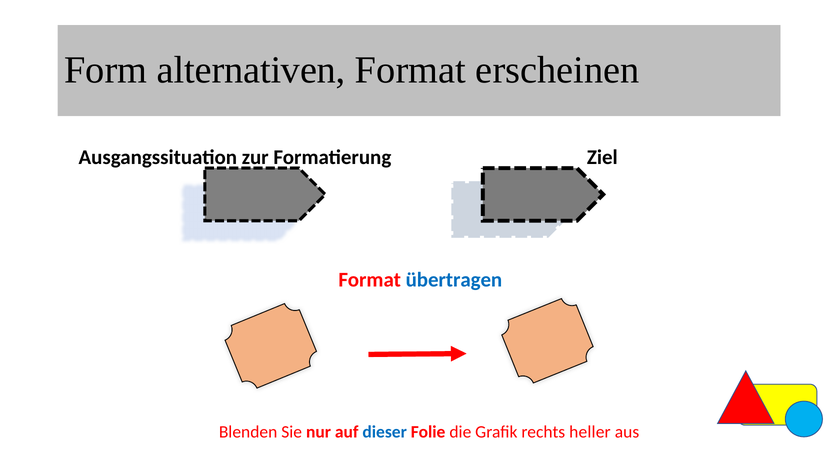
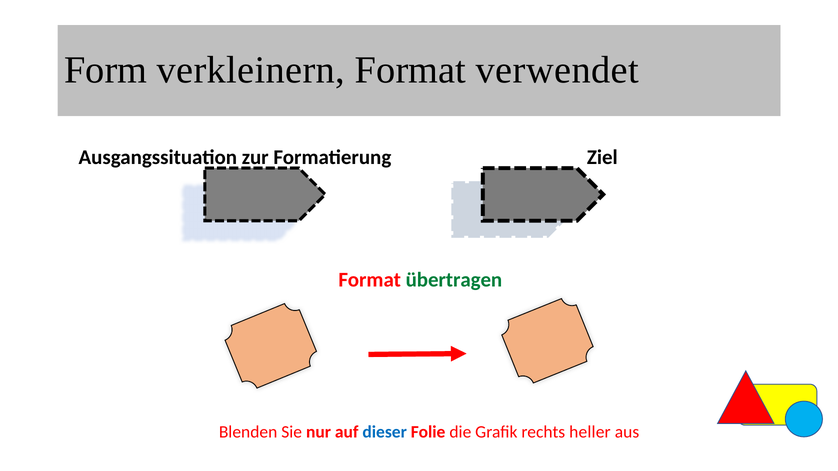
alternativen: alternativen -> verkleinern
erscheinen: erscheinen -> verwendet
übertragen colour: blue -> green
